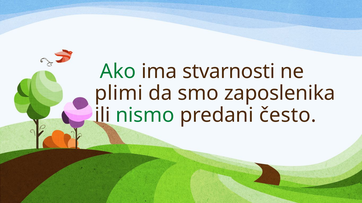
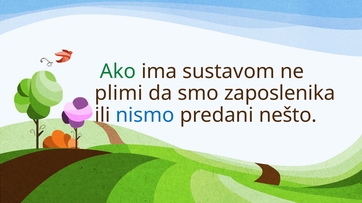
stvarnosti: stvarnosti -> sustavom
nismo colour: green -> blue
često: često -> nešto
